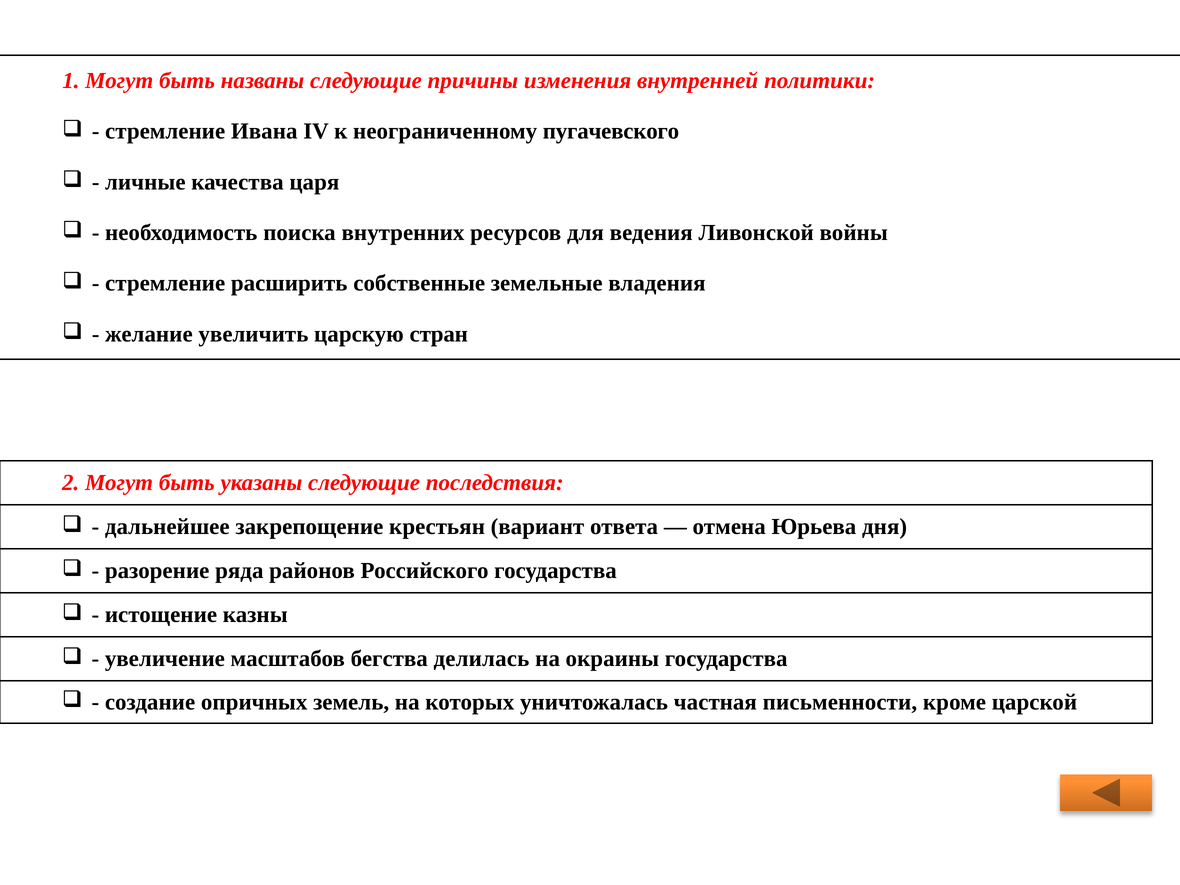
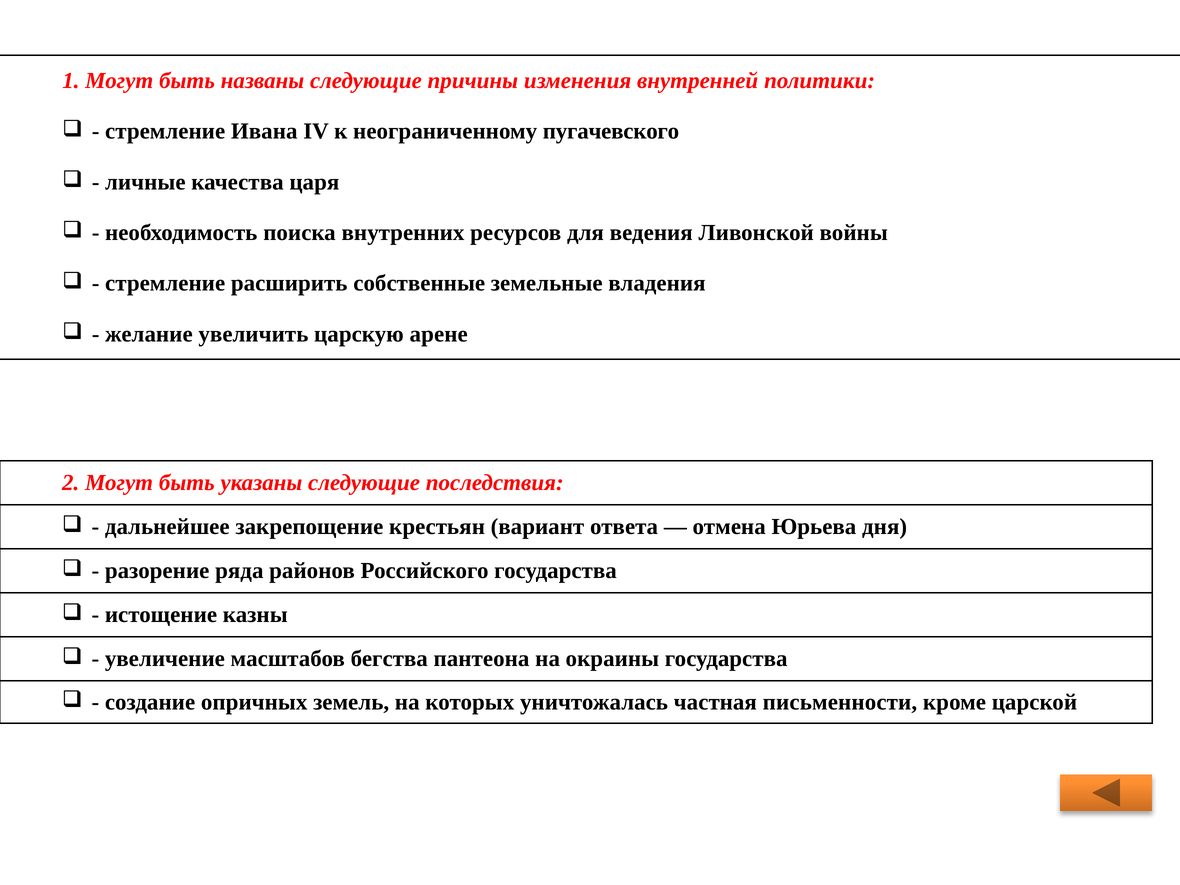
стран: стран -> арене
делилась: делилась -> пантеона
